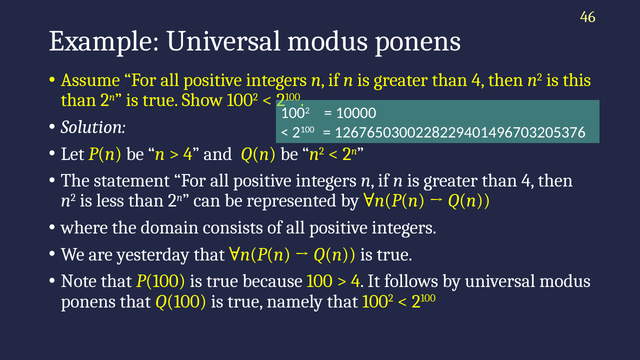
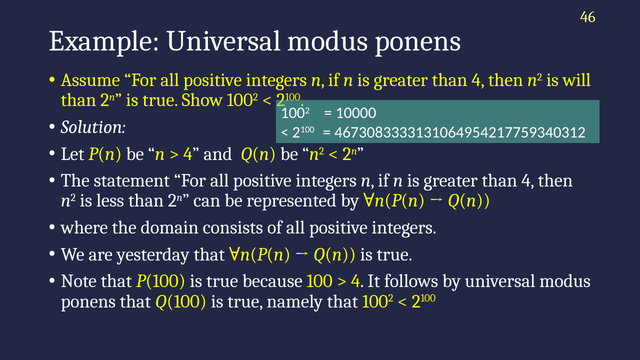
this: this -> will
1267650300228229401496703205376: 1267650300228229401496703205376 -> 4673083333131064954217759340312
